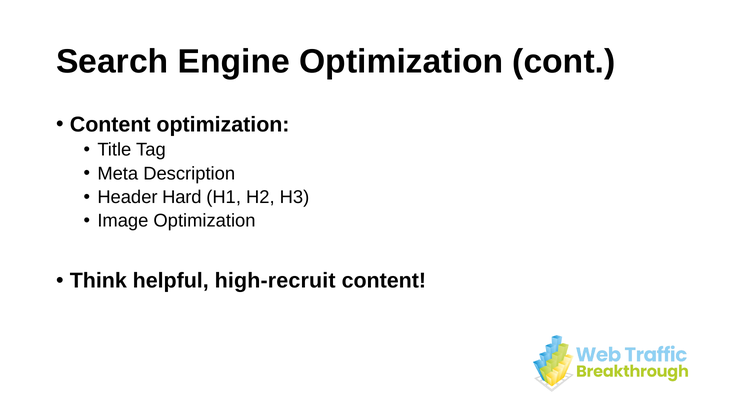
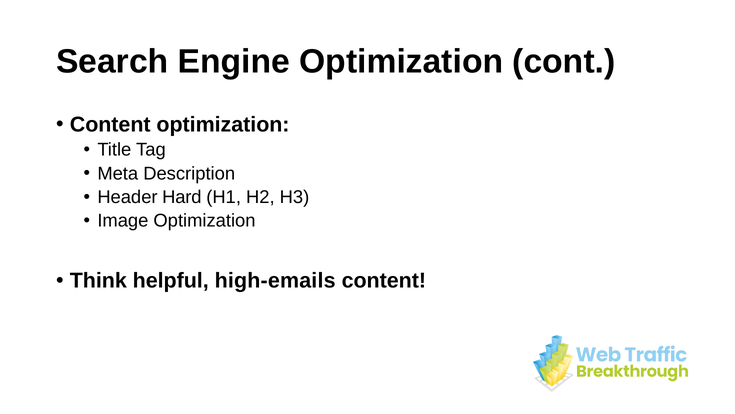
high-recruit: high-recruit -> high-emails
